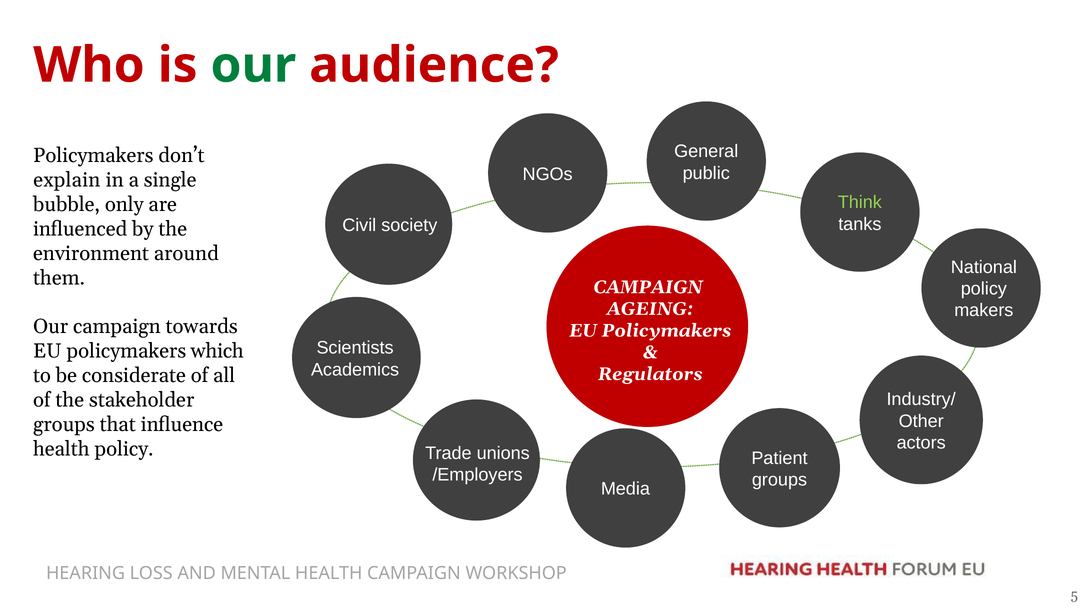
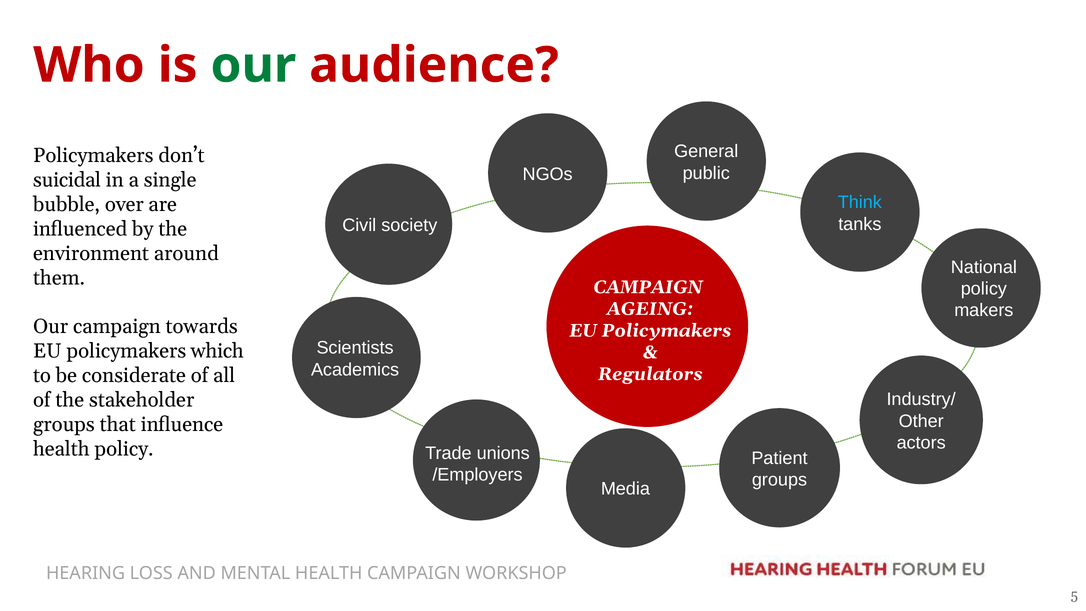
explain: explain -> suicidal
Think colour: light green -> light blue
only: only -> over
